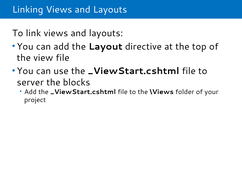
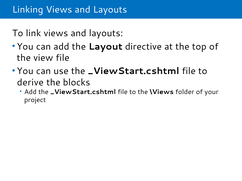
server: server -> derive
